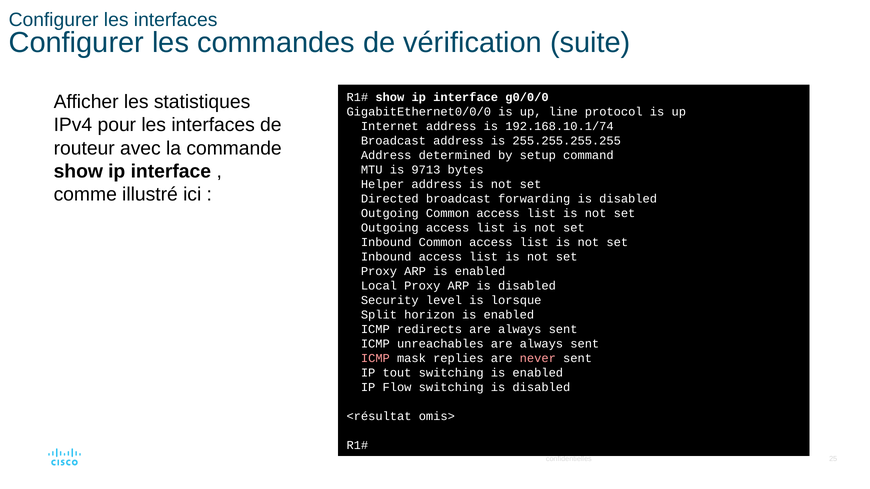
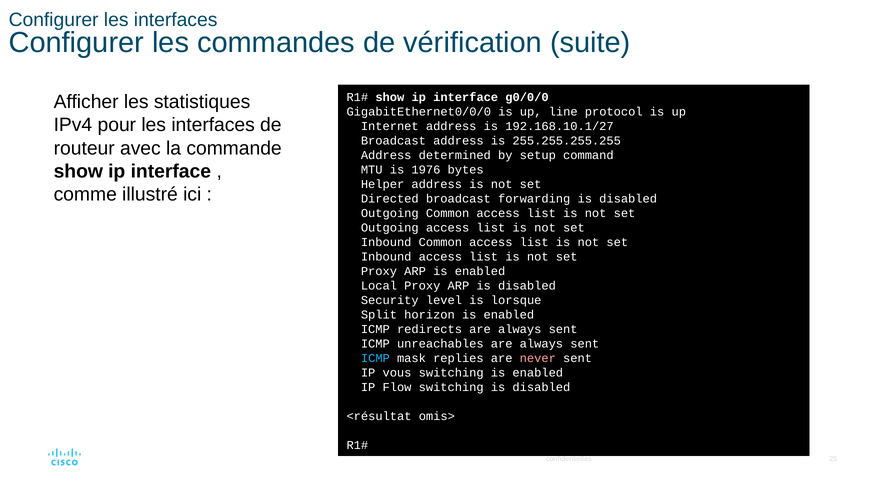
192.168.10.1/74: 192.168.10.1/74 -> 192.168.10.1/27
9713: 9713 -> 1976
ICMP at (375, 359) colour: pink -> light blue
tout: tout -> vous
